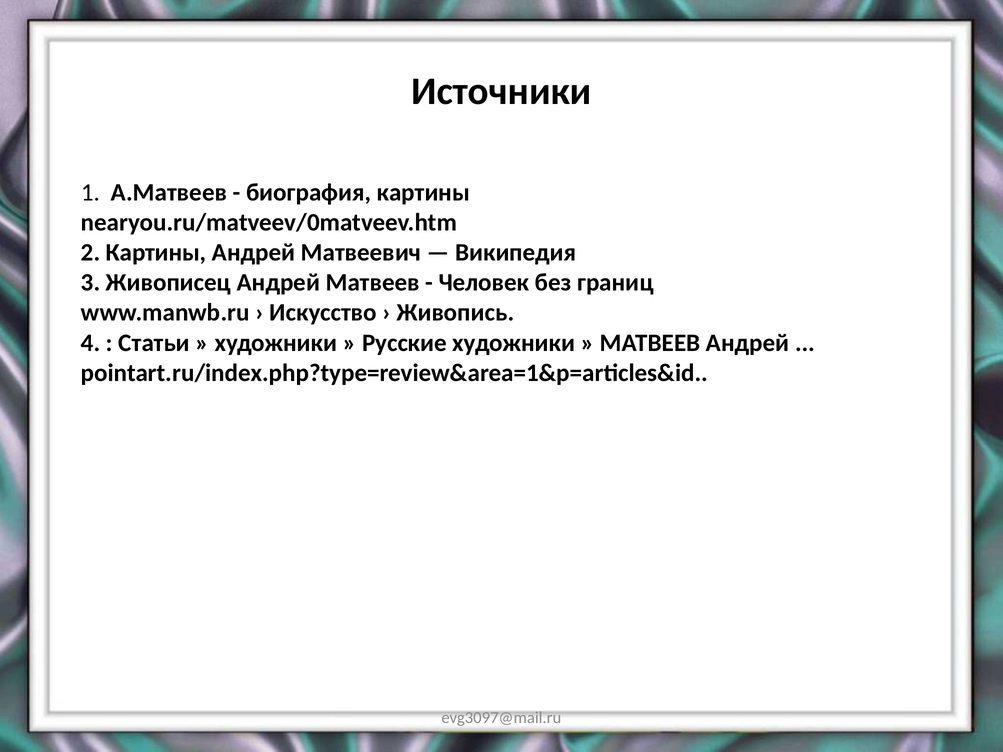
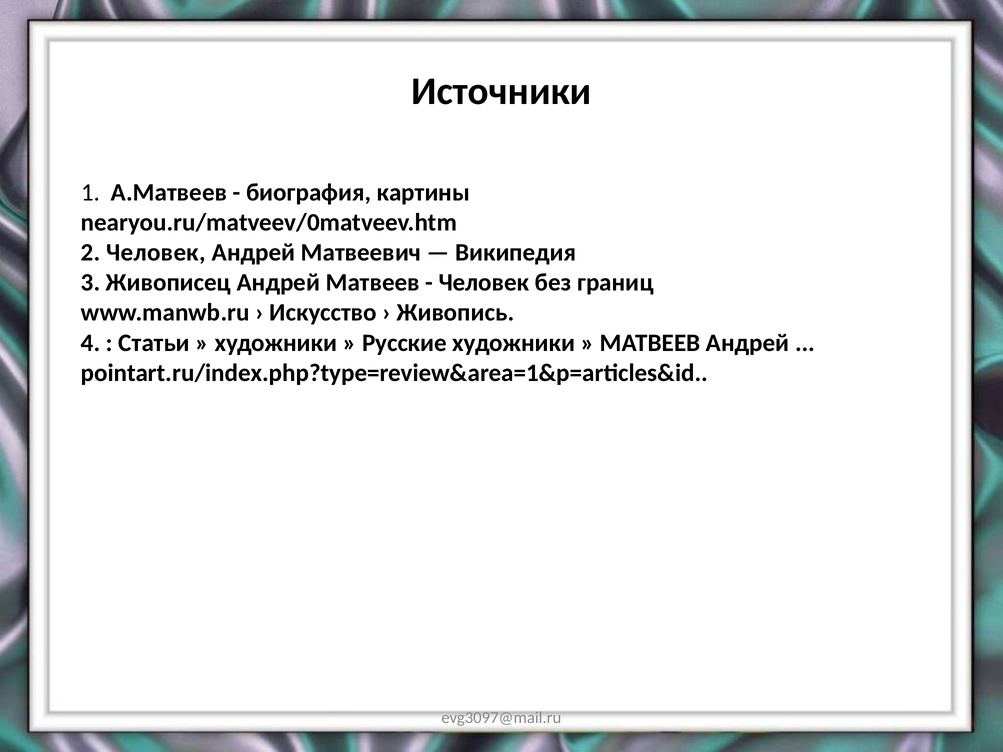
2 Картины: Картины -> Человек
